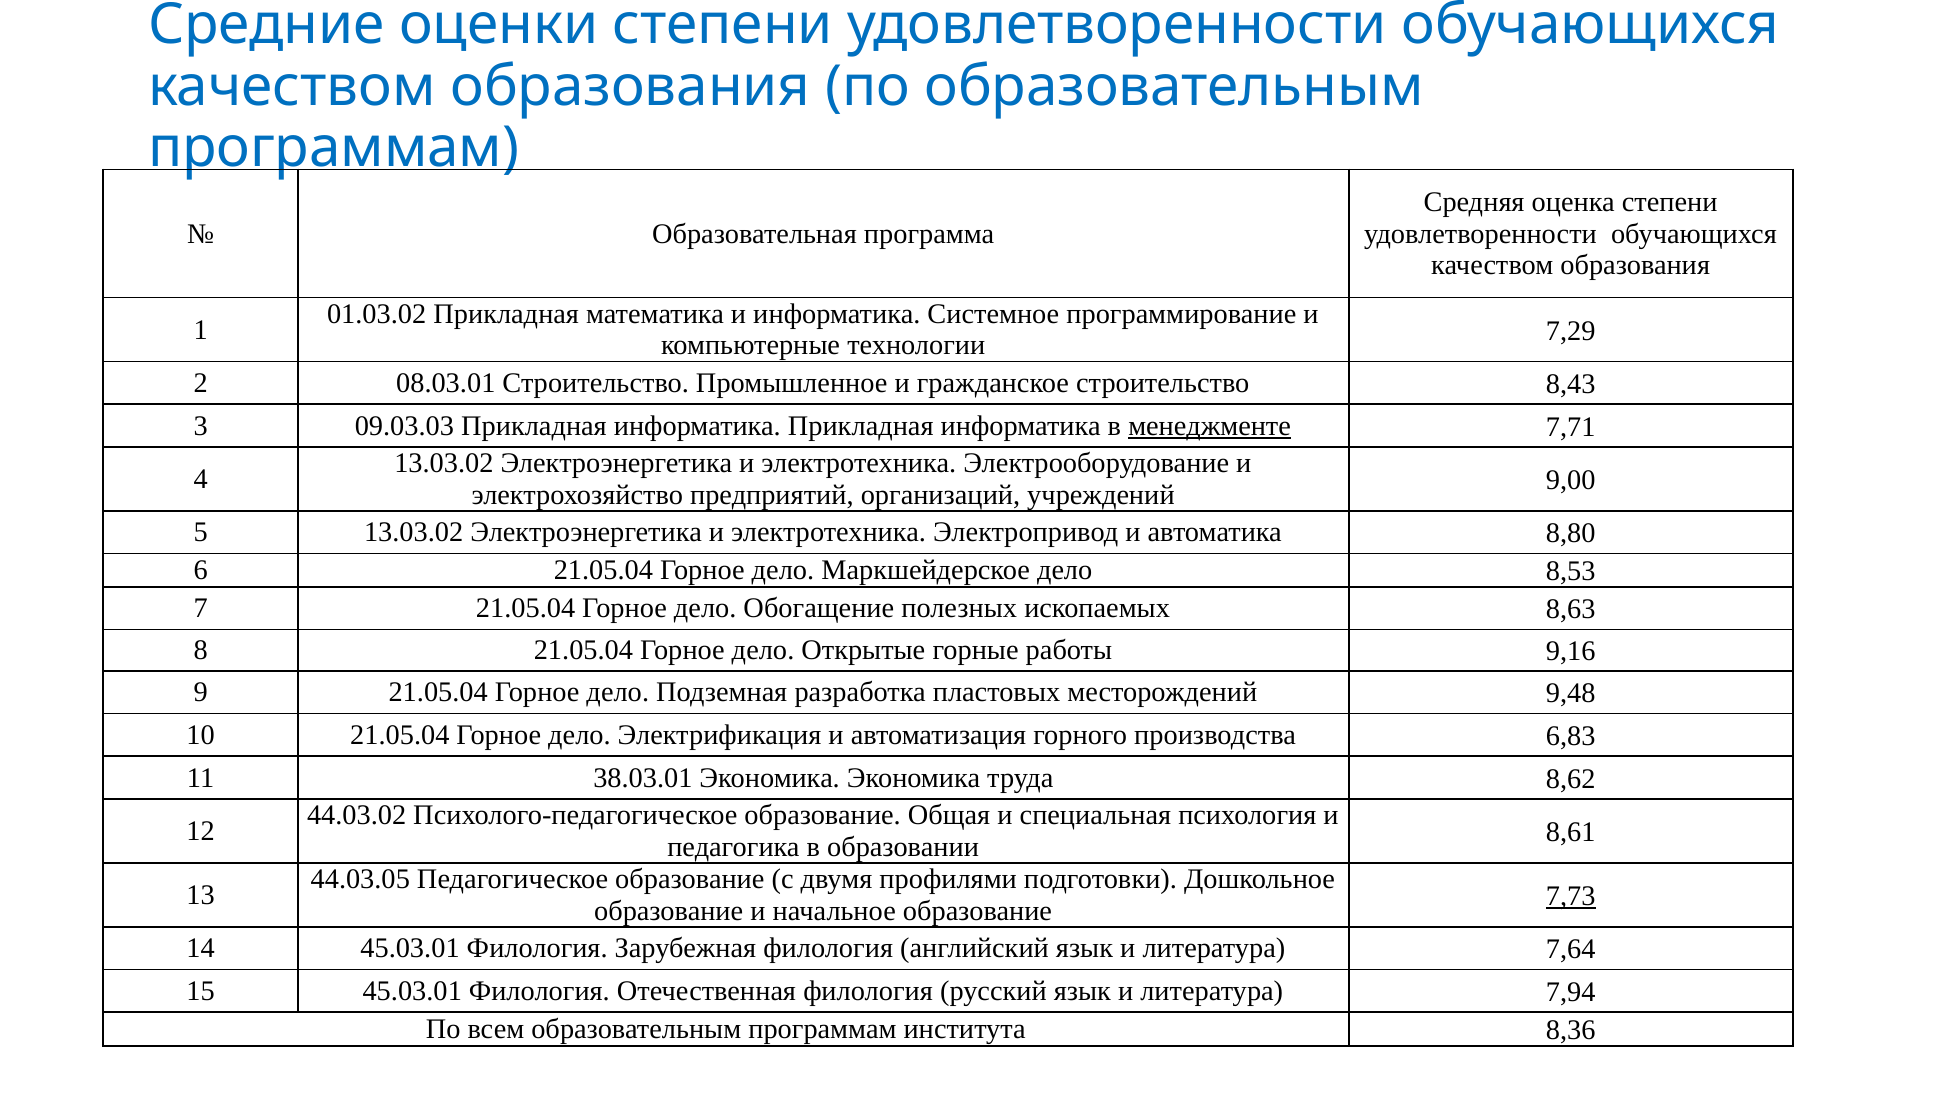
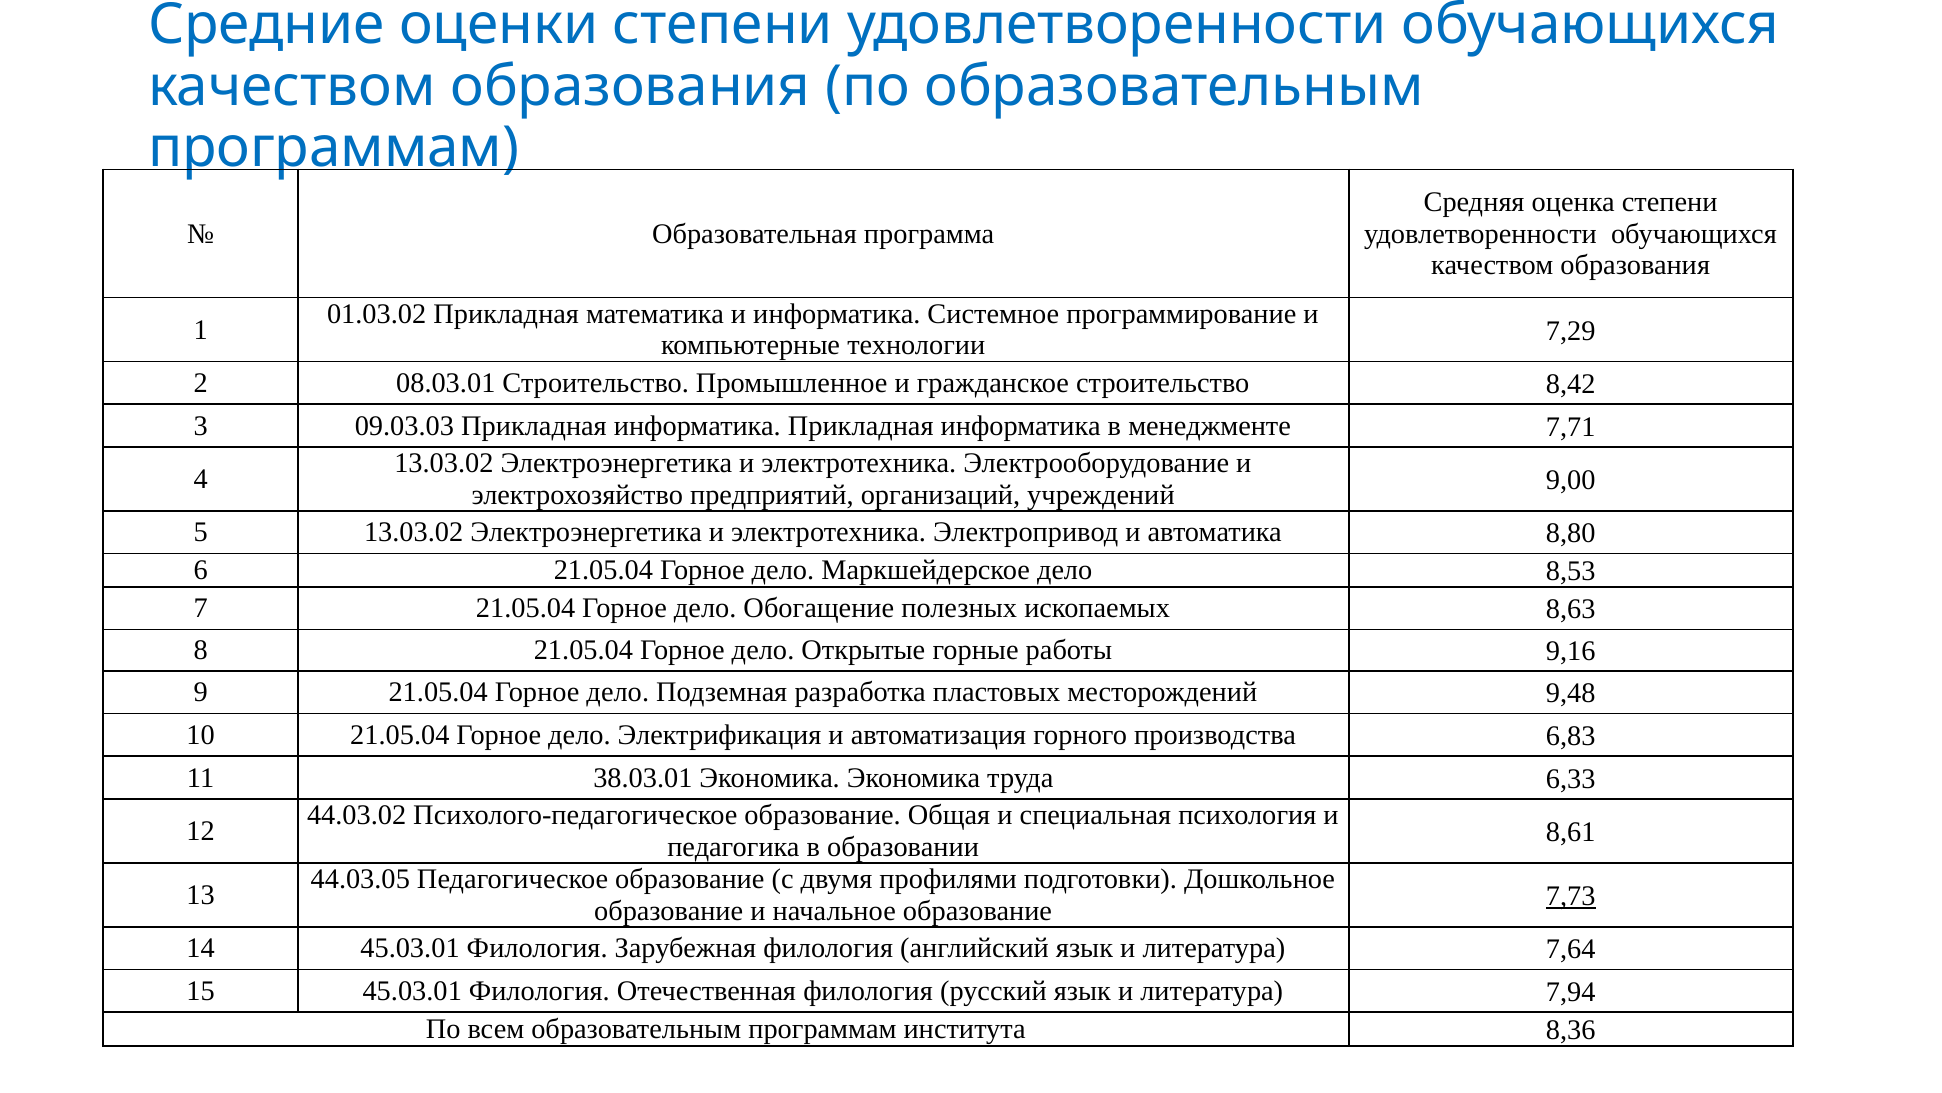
8,43: 8,43 -> 8,42
менеджменте underline: present -> none
8,62: 8,62 -> 6,33
